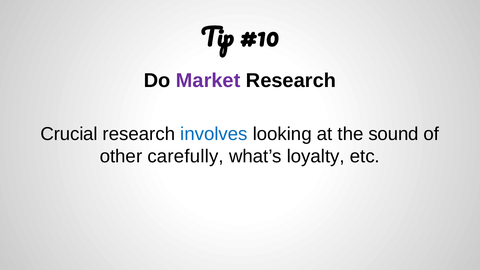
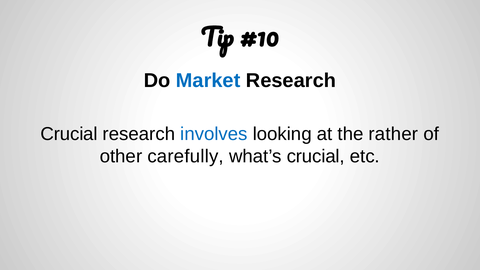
Market colour: purple -> blue
sound: sound -> rather
what’s loyalty: loyalty -> crucial
